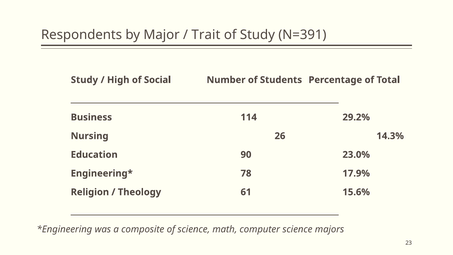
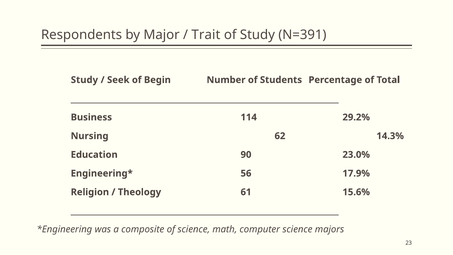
High: High -> Seek
Social: Social -> Begin
26: 26 -> 62
78: 78 -> 56
